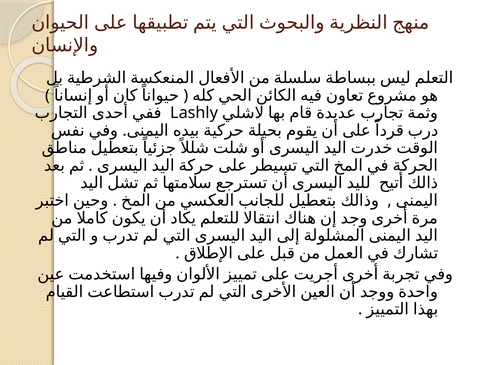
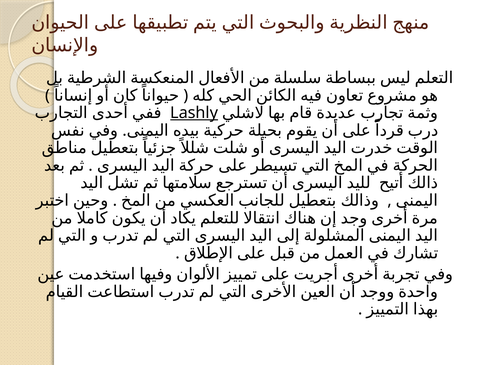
Lashly underline: none -> present
